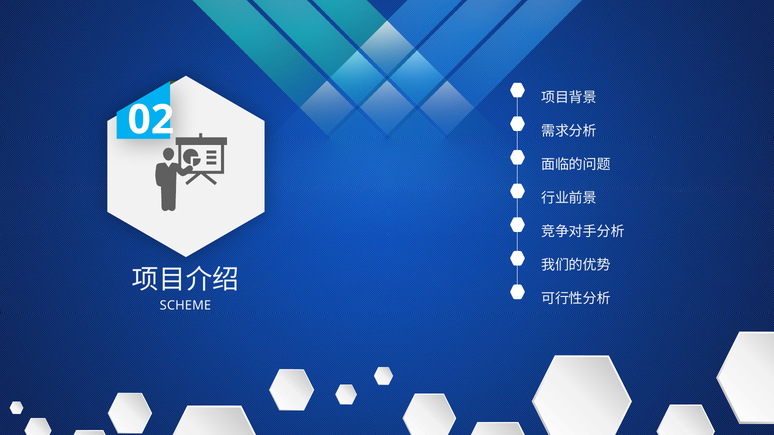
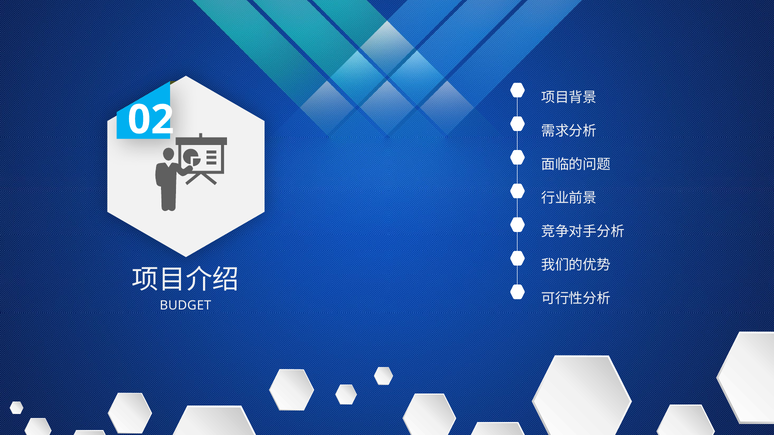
SCHEME: SCHEME -> BUDGET
